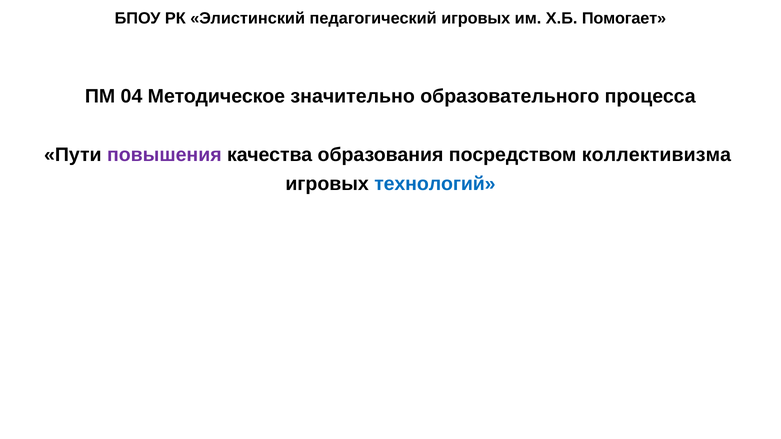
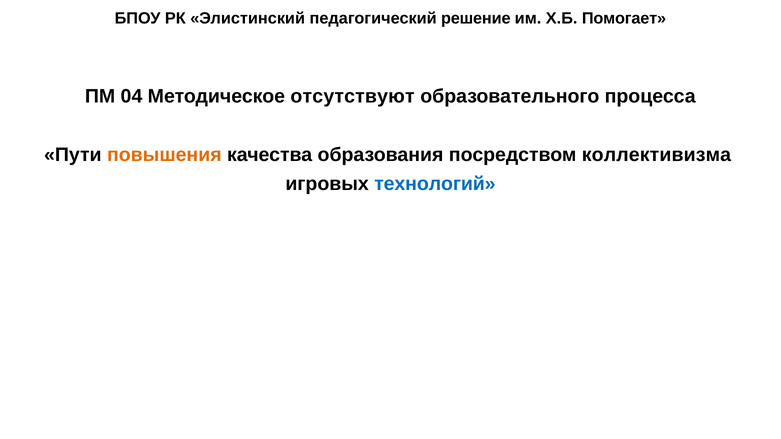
педагогический игровых: игровых -> решение
значительно: значительно -> отсутствуют
повышения colour: purple -> orange
